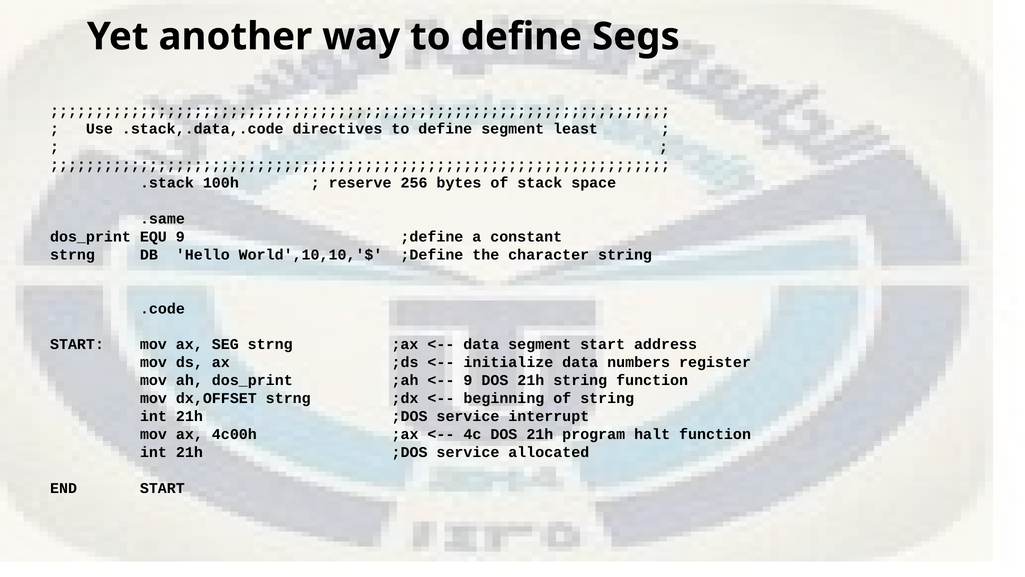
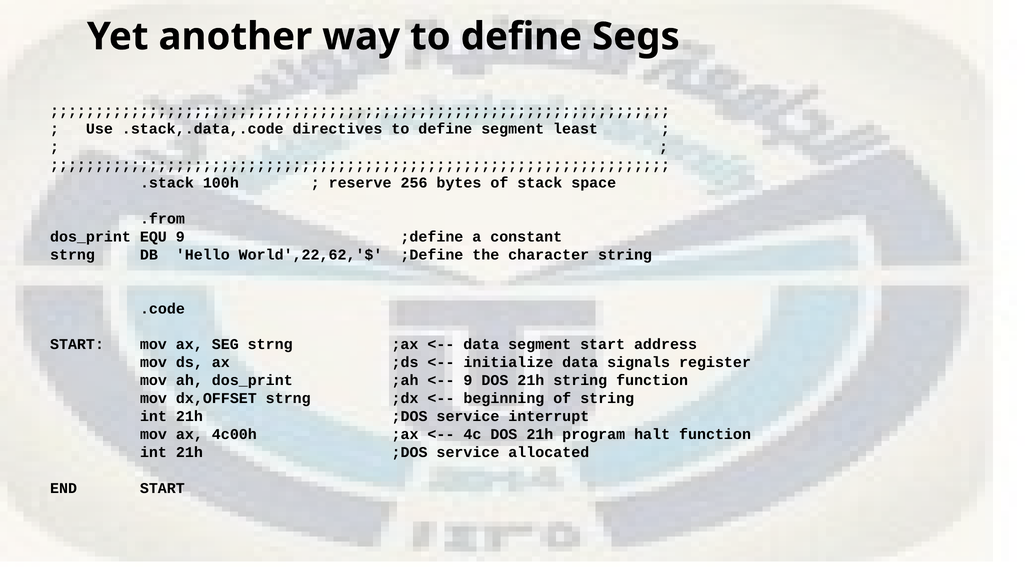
.same: .same -> .from
World',10,10,'$: World',10,10,'$ -> World',22,62,'$
numbers: numbers -> signals
